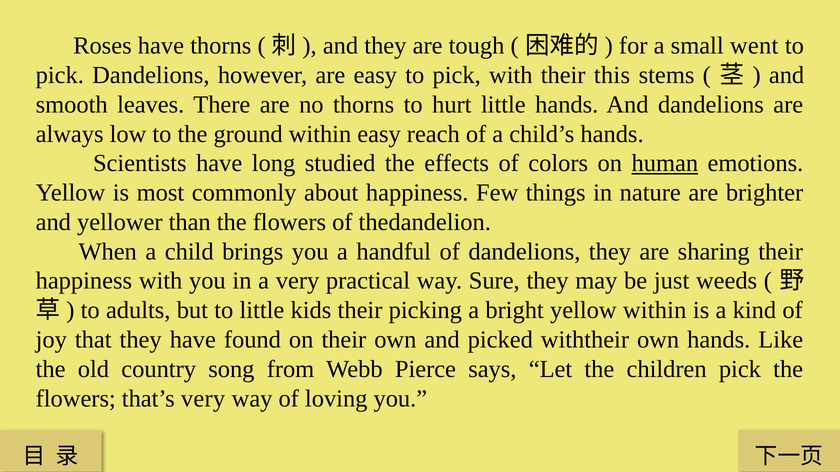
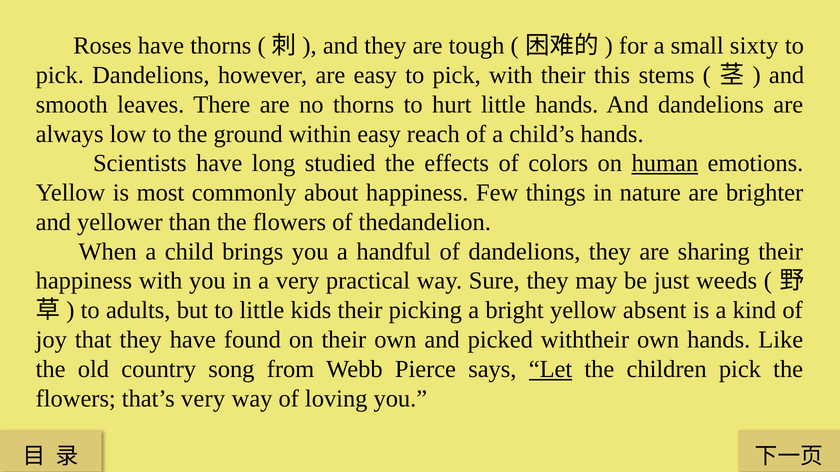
went: went -> sixty
yellow within: within -> absent
Let underline: none -> present
